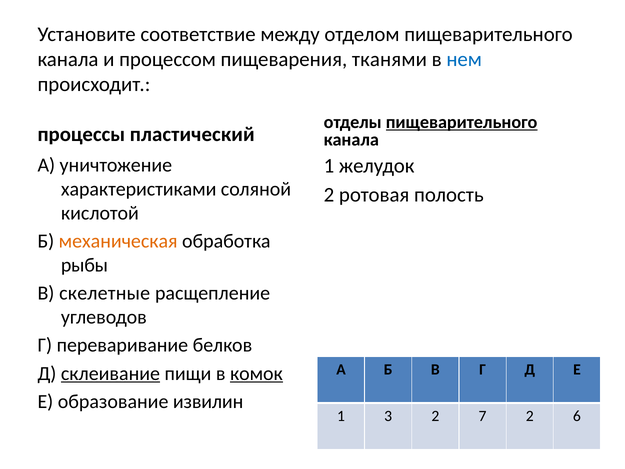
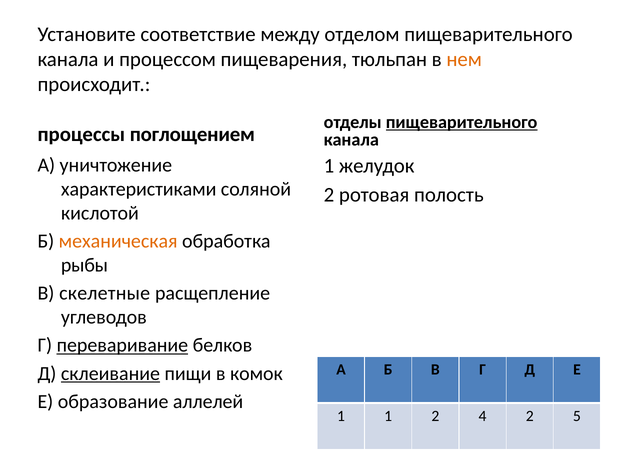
тканями: тканями -> тюльпан
нем colour: blue -> orange
пластический: пластический -> поглощением
переваривание underline: none -> present
комок underline: present -> none
извилин: извилин -> аллелей
1 3: 3 -> 1
7: 7 -> 4
6: 6 -> 5
